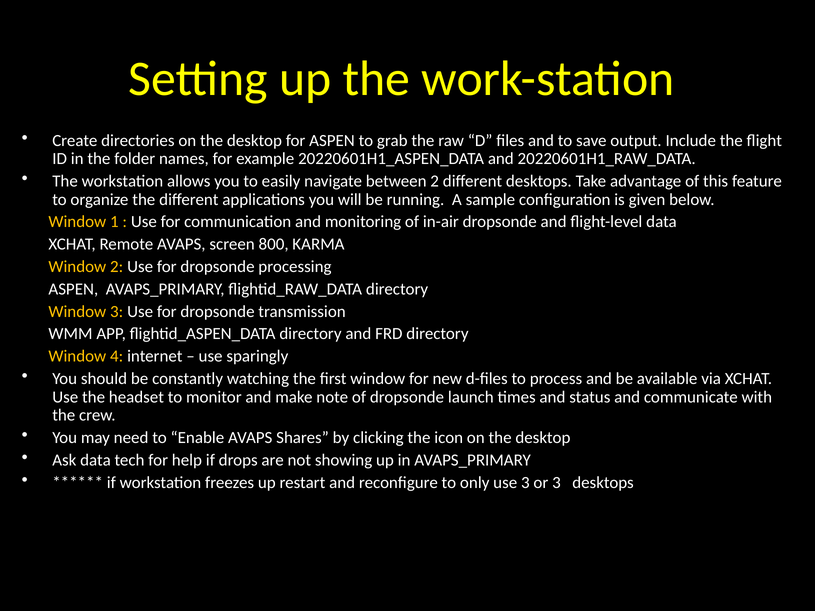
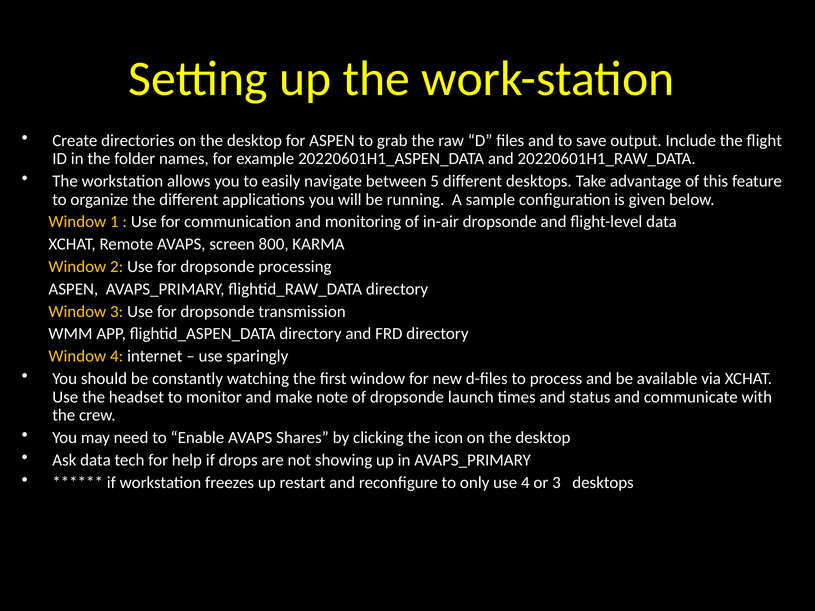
between 2: 2 -> 5
use 3: 3 -> 4
